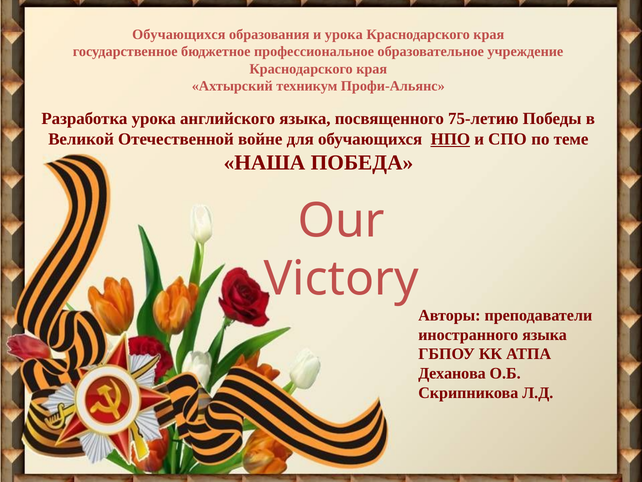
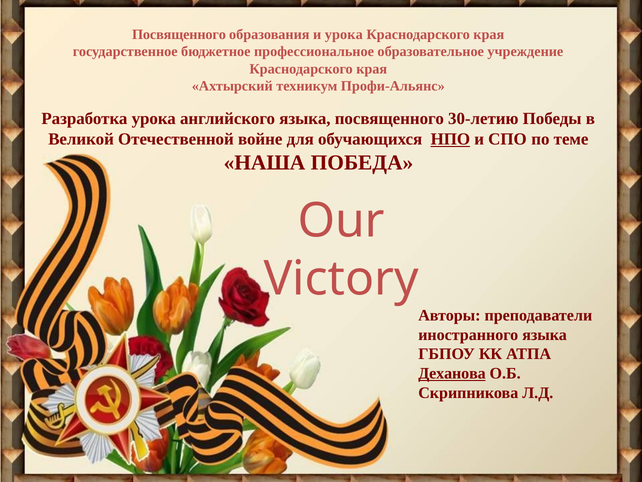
Обучающихся at (179, 35): Обучающихся -> Посвященного
75-летию: 75-летию -> 30-летию
Деханова underline: none -> present
